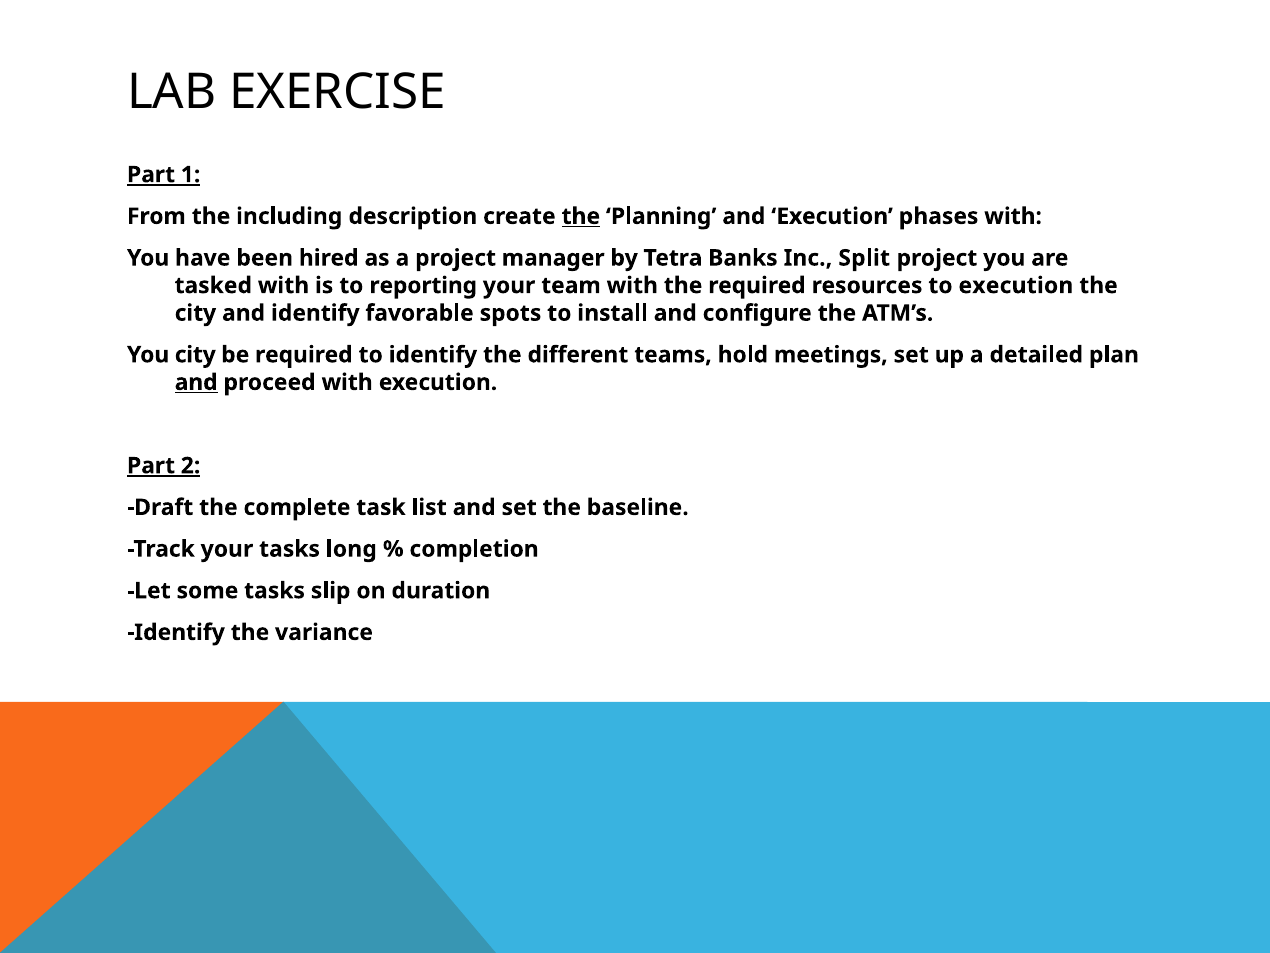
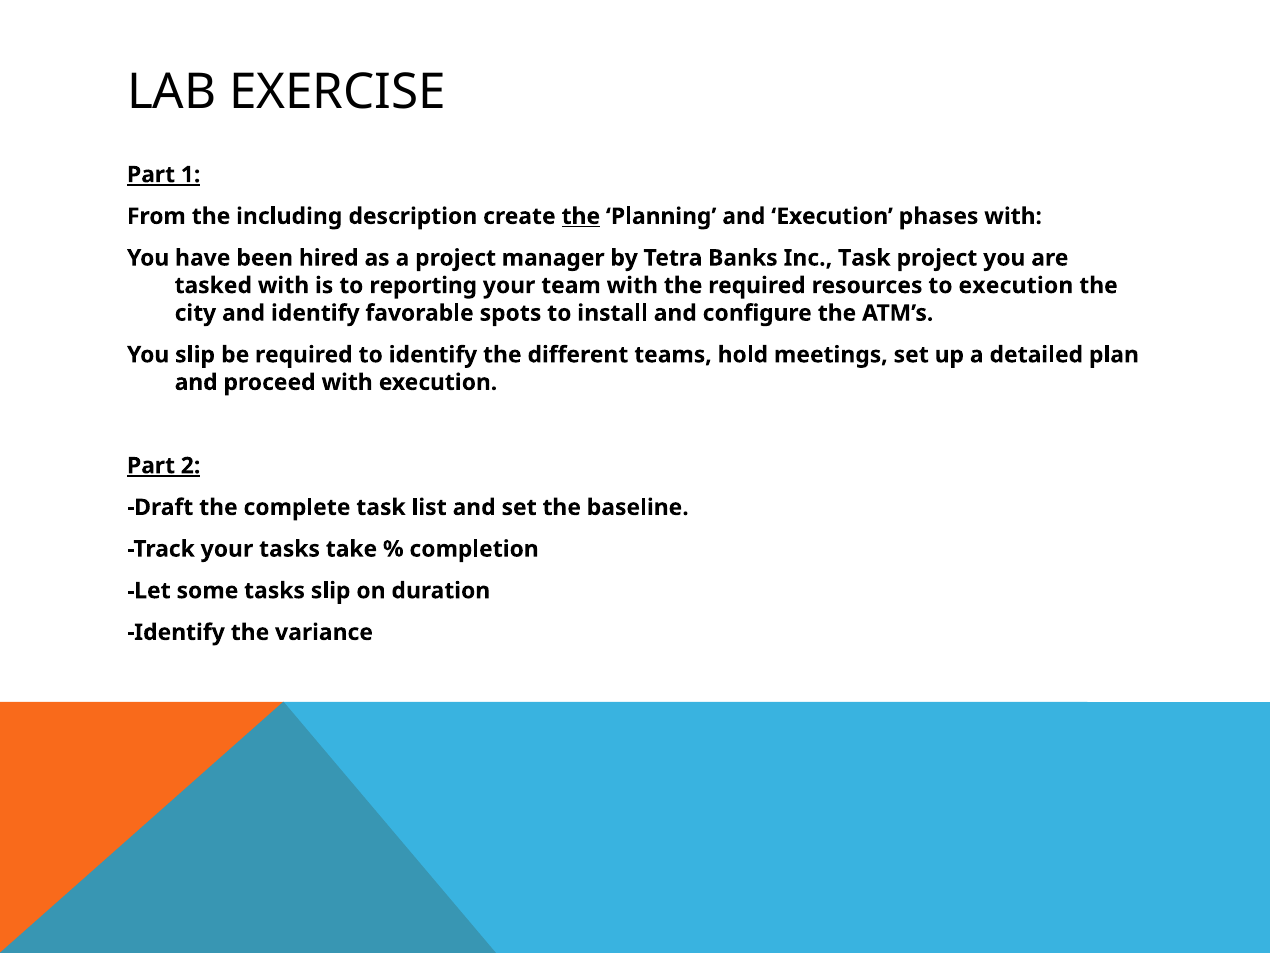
Inc Split: Split -> Task
You city: city -> slip
and at (196, 382) underline: present -> none
long: long -> take
